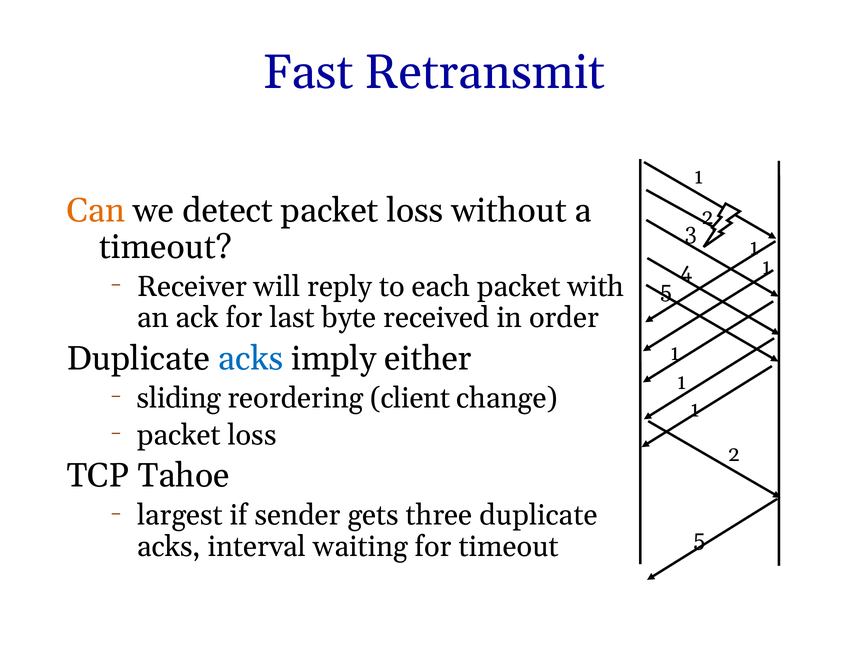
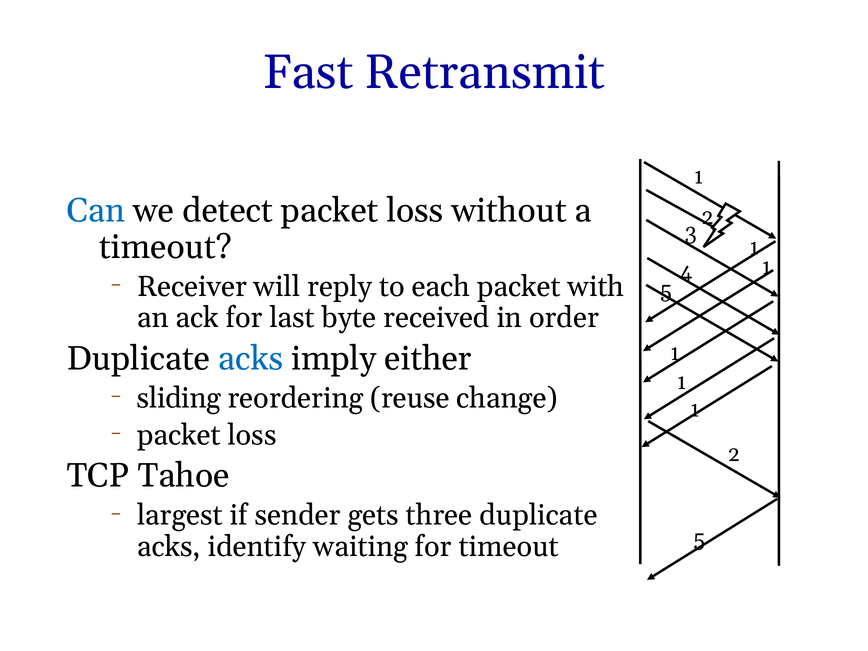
Can colour: orange -> blue
client: client -> reuse
interval: interval -> identify
